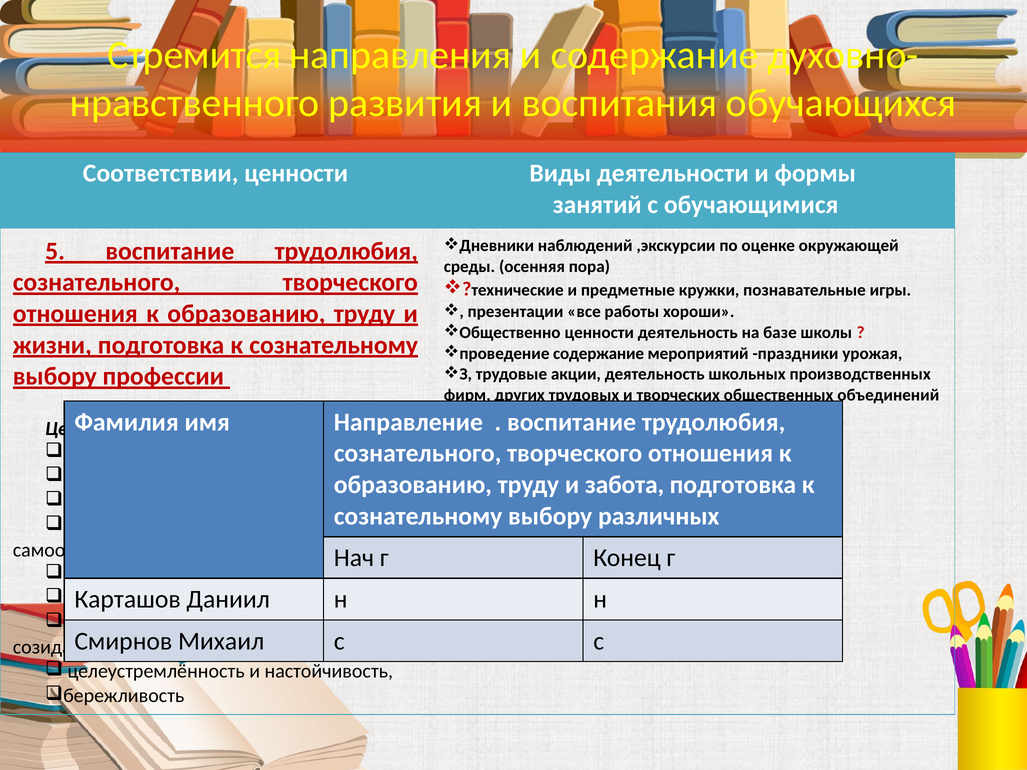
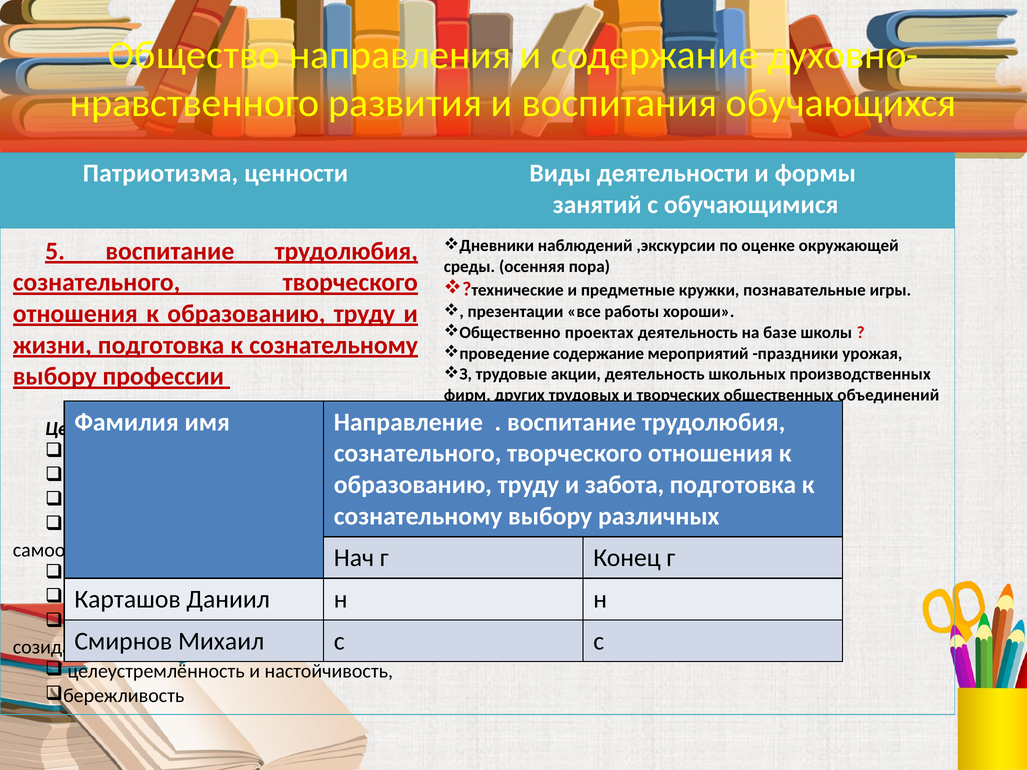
Стремится: Стремится -> Общество
Соответствии: Соответствии -> Патриотизма
ценности at (599, 333): ценности -> проектах
